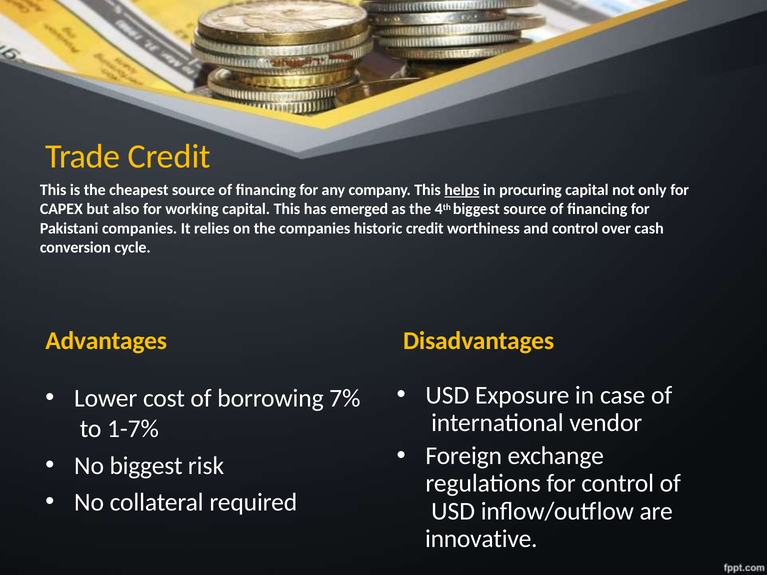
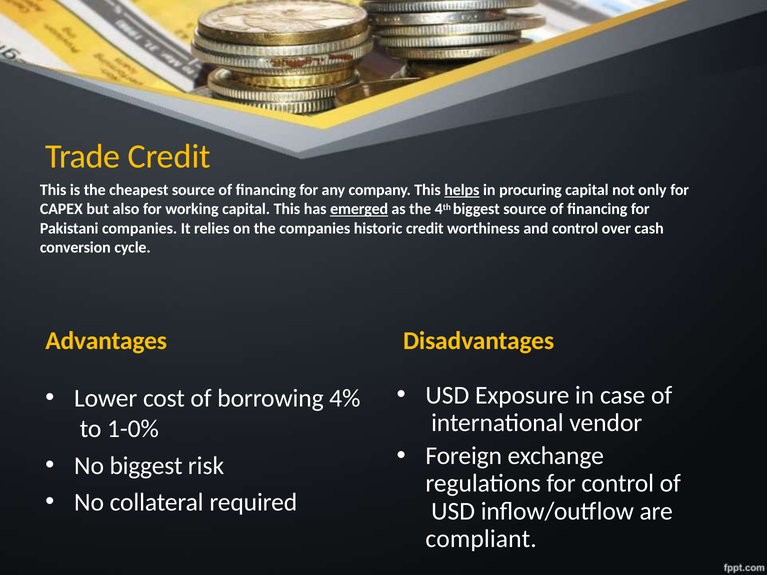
emerged underline: none -> present
7%: 7% -> 4%
1-7%: 1-7% -> 1-0%
innovative: innovative -> compliant
